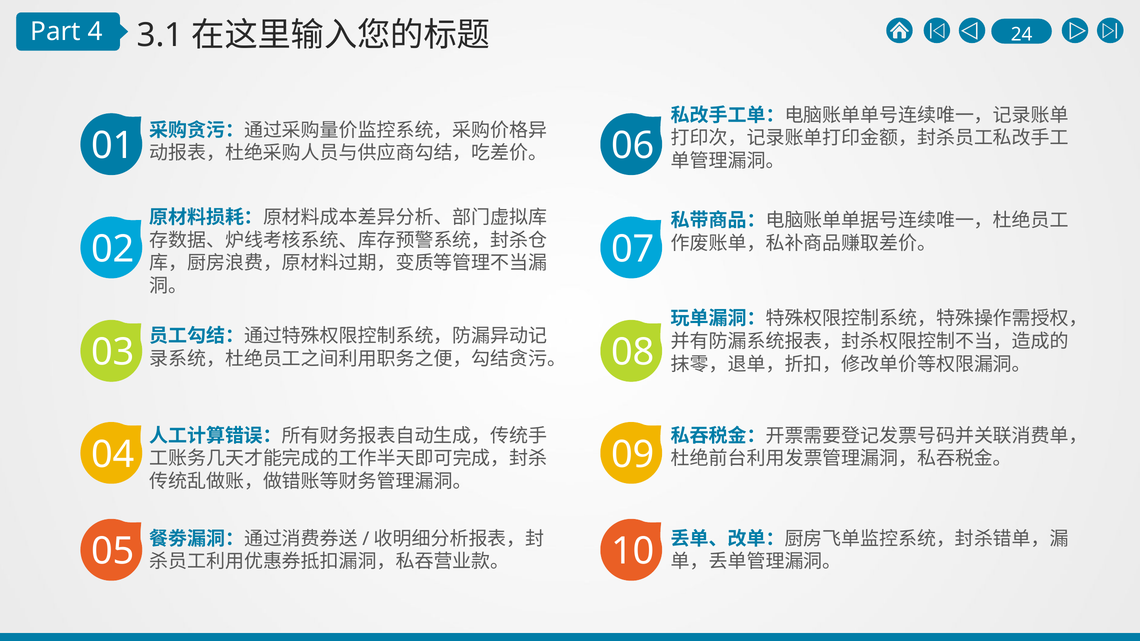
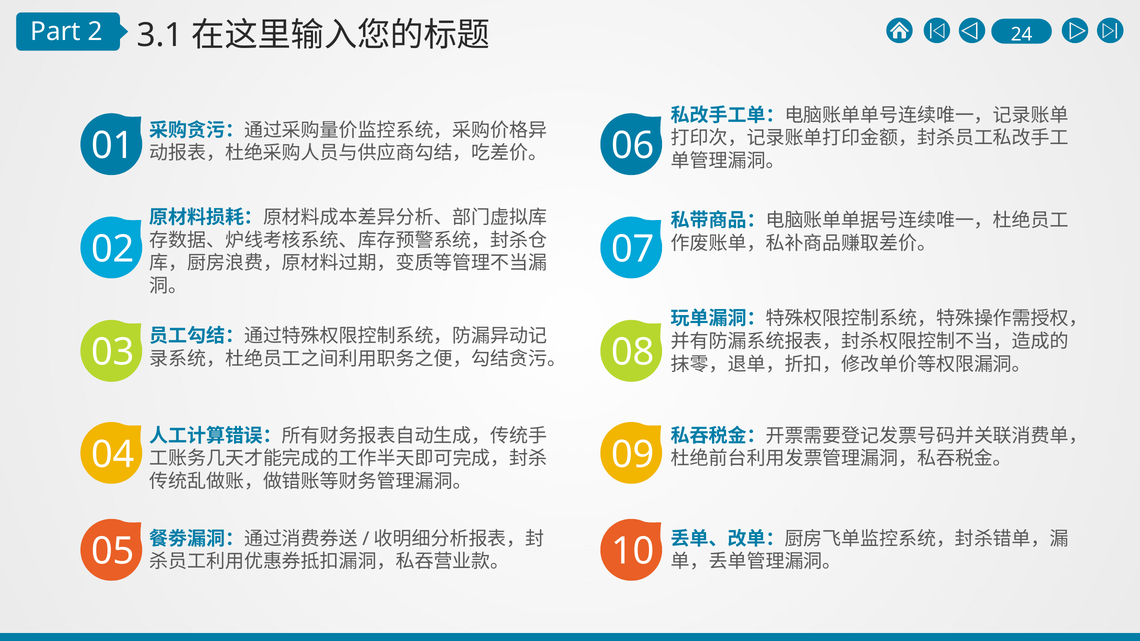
4: 4 -> 2
